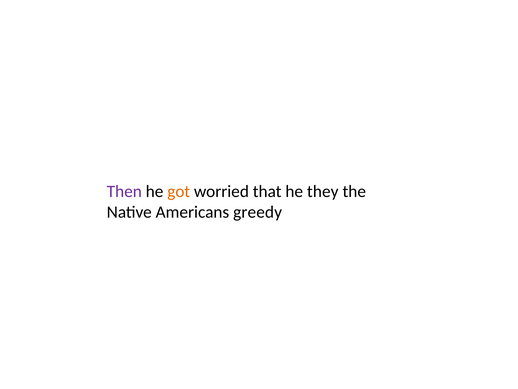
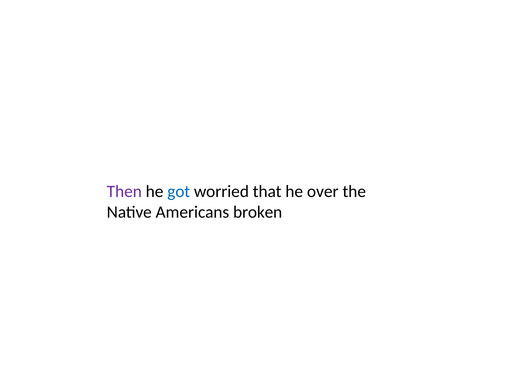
got colour: orange -> blue
they: they -> over
greedy: greedy -> broken
